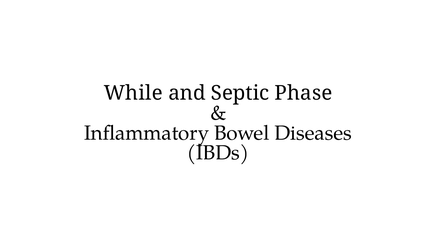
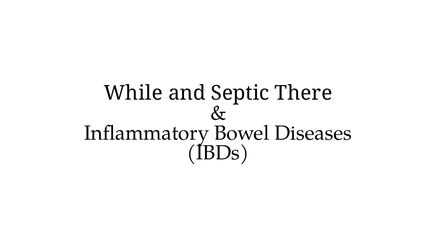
Phase: Phase -> There
